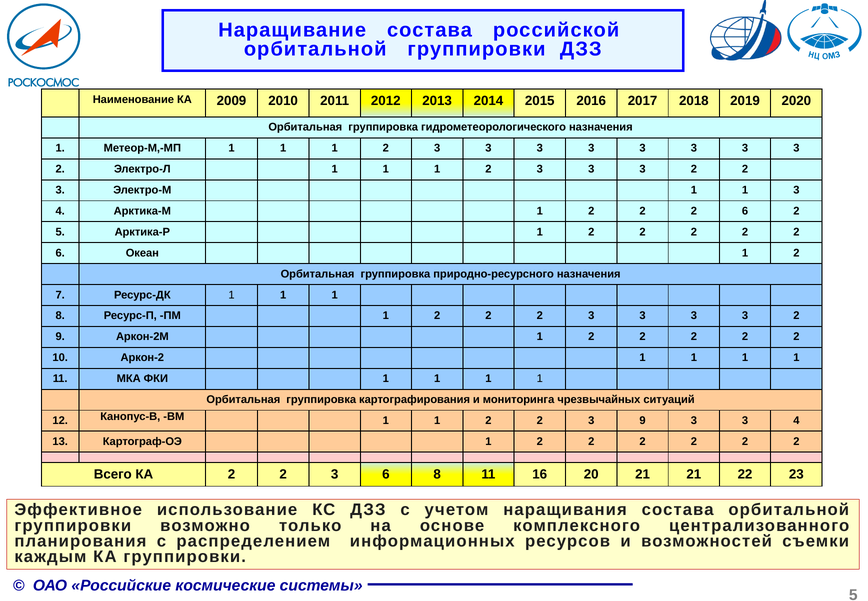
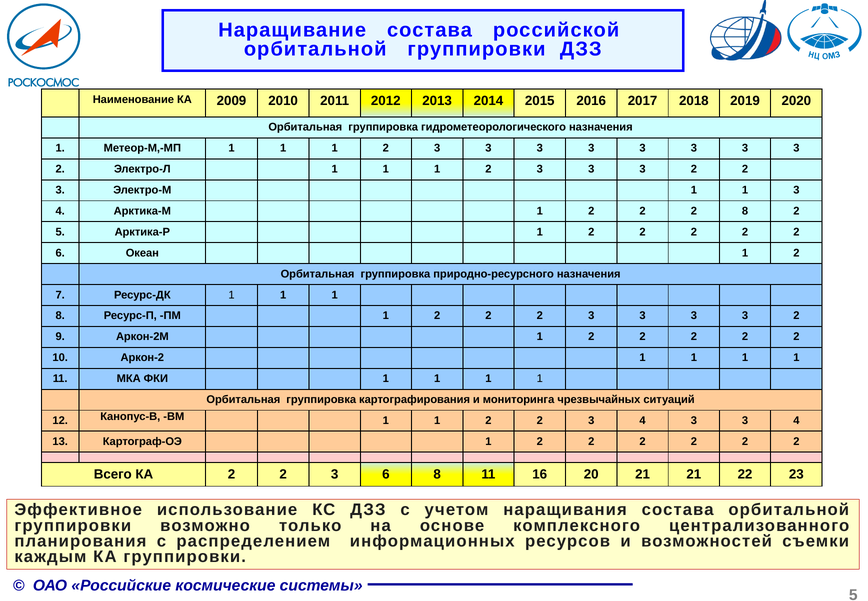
6 at (745, 211): 6 -> 8
2 3 9: 9 -> 4
